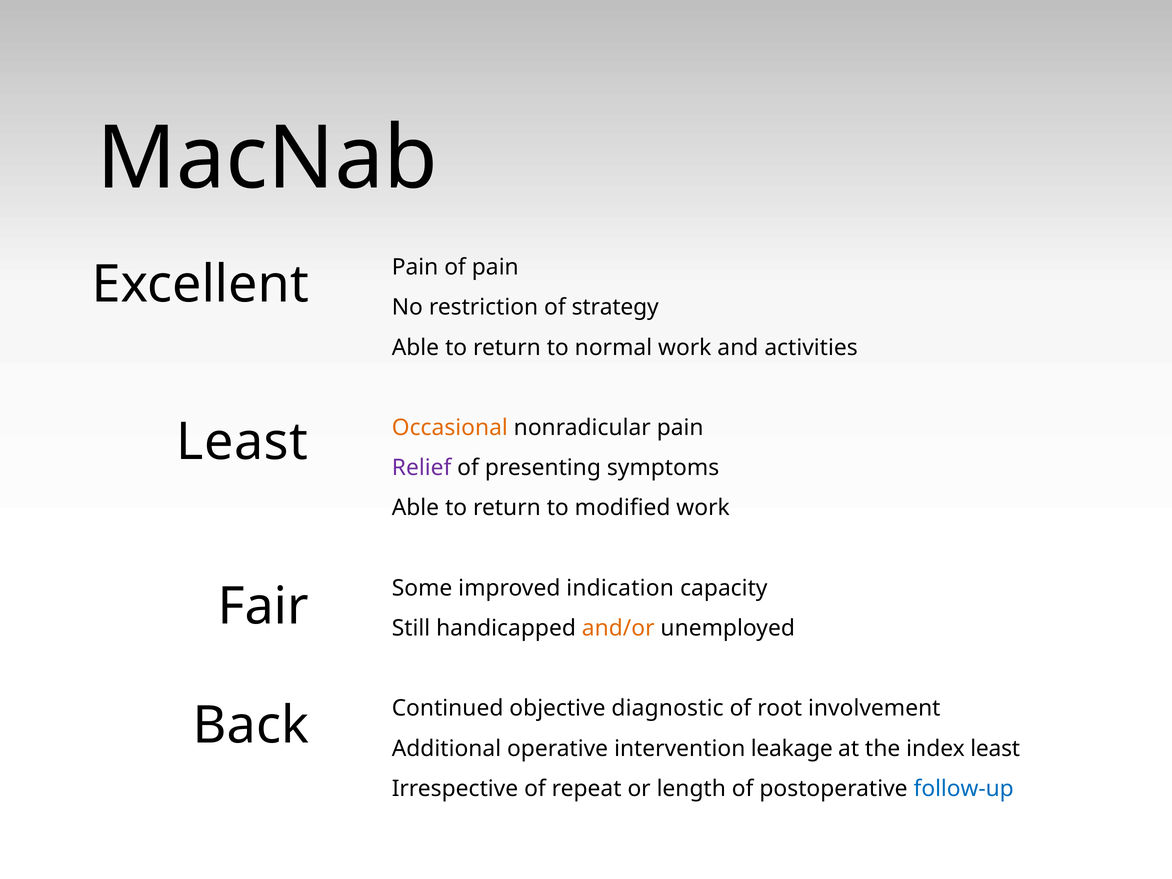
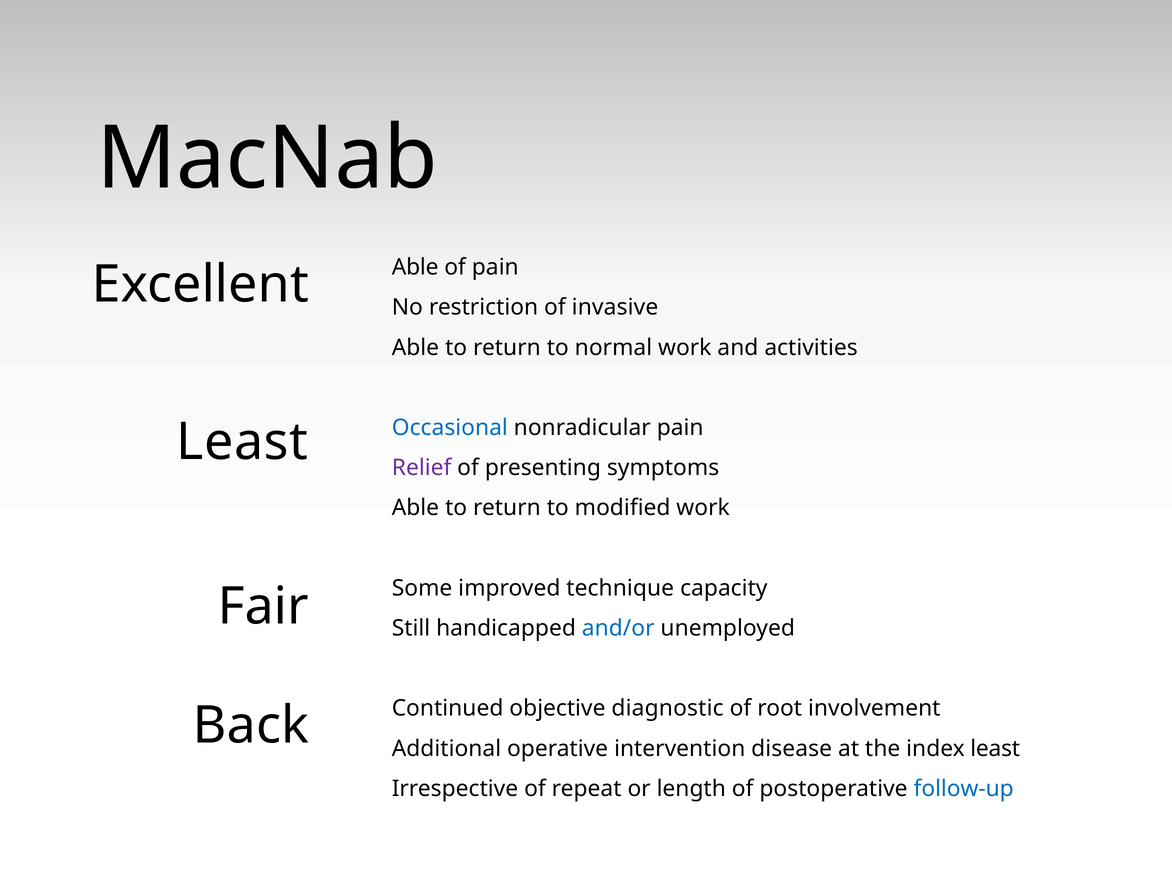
Pain at (415, 267): Pain -> Able
strategy: strategy -> invasive
Occasional colour: orange -> blue
indication: indication -> technique
and/or colour: orange -> blue
leakage: leakage -> disease
